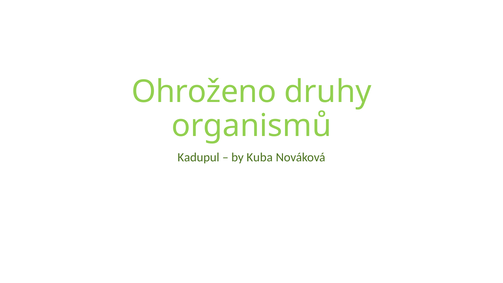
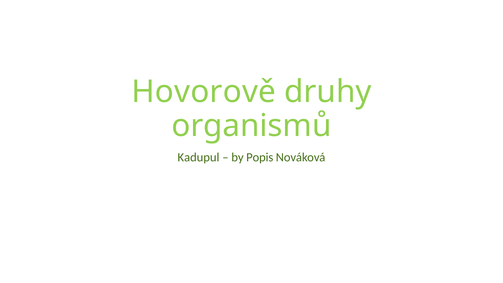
Ohroženo: Ohroženo -> Hovorově
Kuba: Kuba -> Popis
